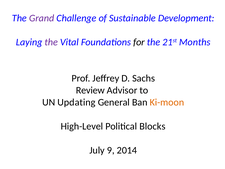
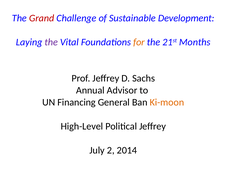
Grand colour: purple -> red
for colour: black -> orange
Review: Review -> Annual
Updating: Updating -> Financing
Political Blocks: Blocks -> Jeffrey
9: 9 -> 2
